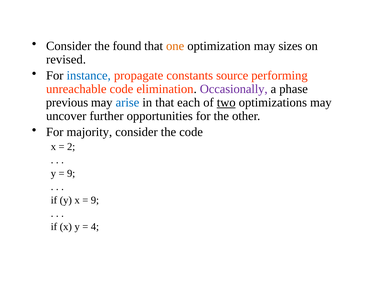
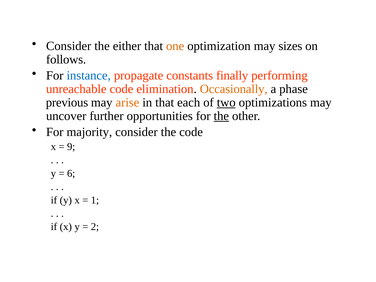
found: found -> either
revised: revised -> follows
source: source -> finally
Occasionally colour: purple -> orange
arise colour: blue -> orange
the at (221, 116) underline: none -> present
2: 2 -> 9
9 at (71, 173): 9 -> 6
9 at (95, 200): 9 -> 1
4: 4 -> 2
